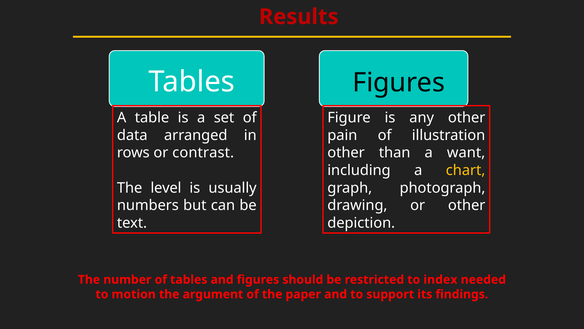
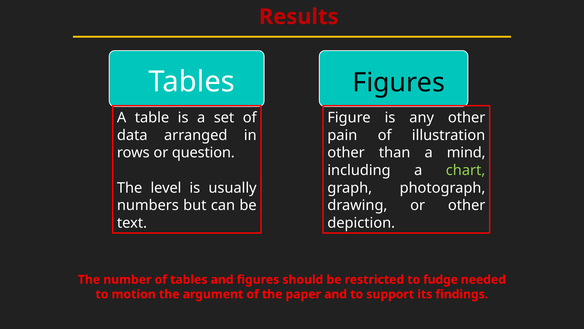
contrast: contrast -> question
want: want -> mind
chart colour: yellow -> light green
index: index -> fudge
